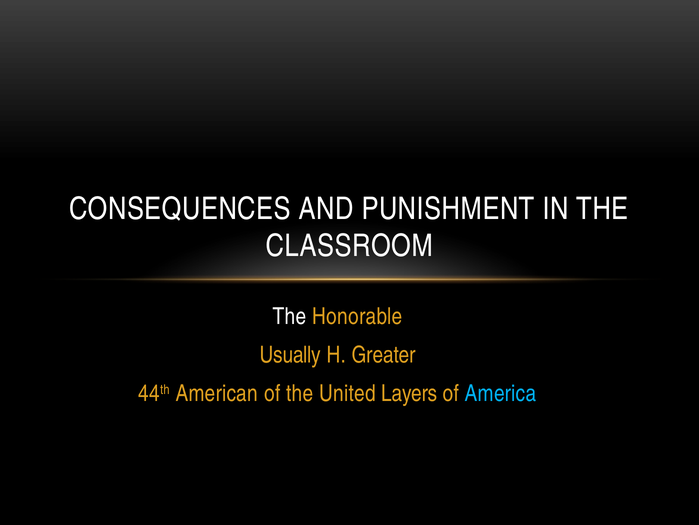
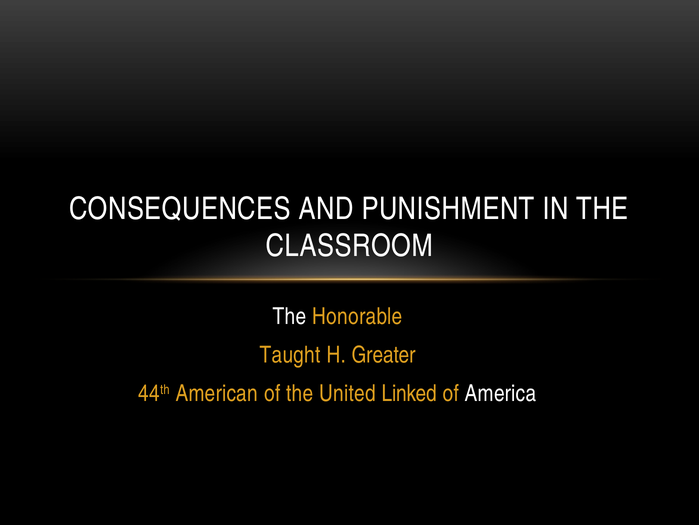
Usually: Usually -> Taught
Layers: Layers -> Linked
America colour: light blue -> white
